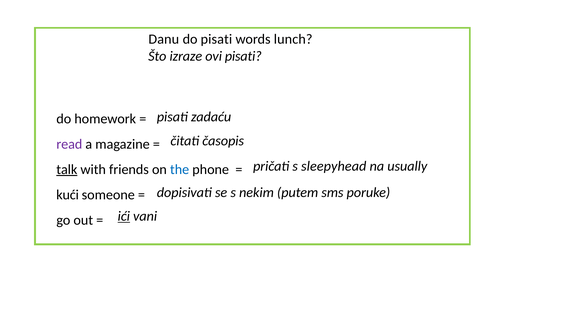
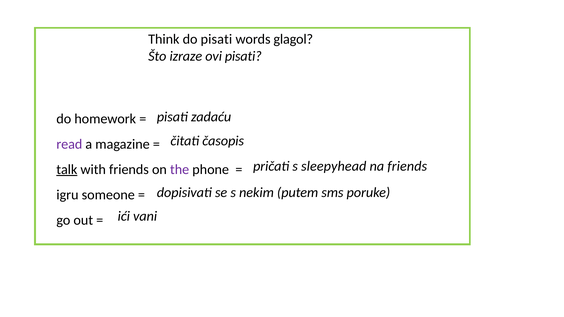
Danu: Danu -> Think
lunch: lunch -> glagol
na usually: usually -> friends
the colour: blue -> purple
kući: kući -> igru
ići underline: present -> none
